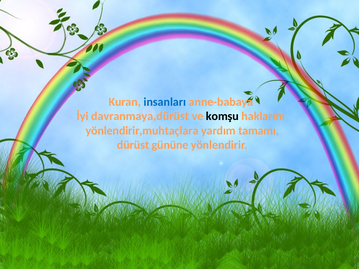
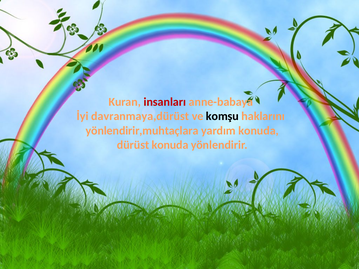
insanları colour: blue -> red
yardım tamamı: tamamı -> konuda
dürüst gününe: gününe -> konuda
